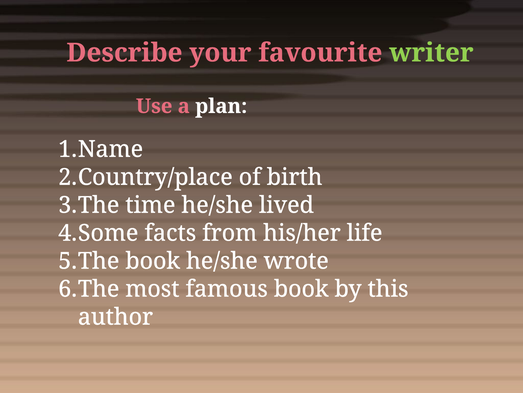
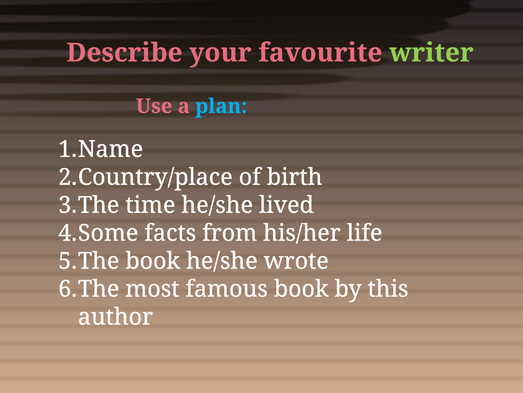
plan colour: white -> light blue
